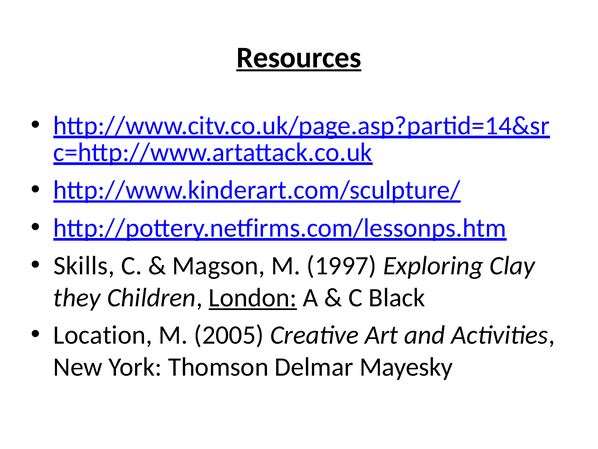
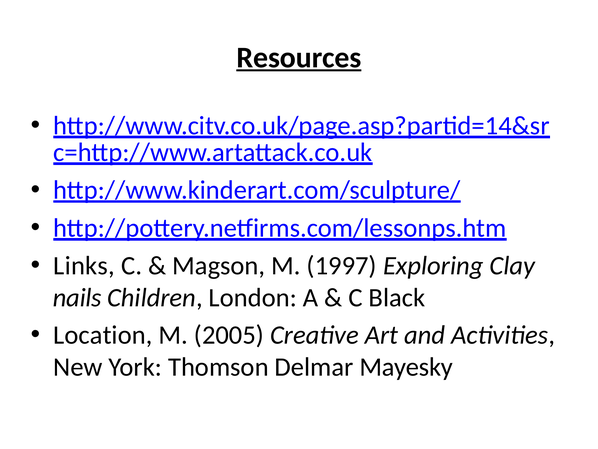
Skills: Skills -> Links
they: they -> nails
London underline: present -> none
